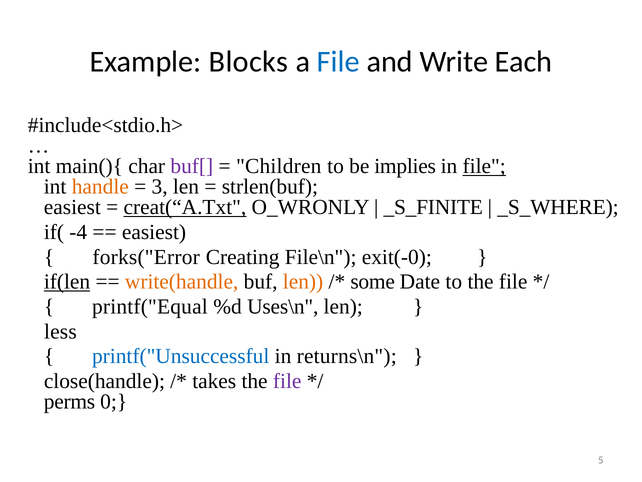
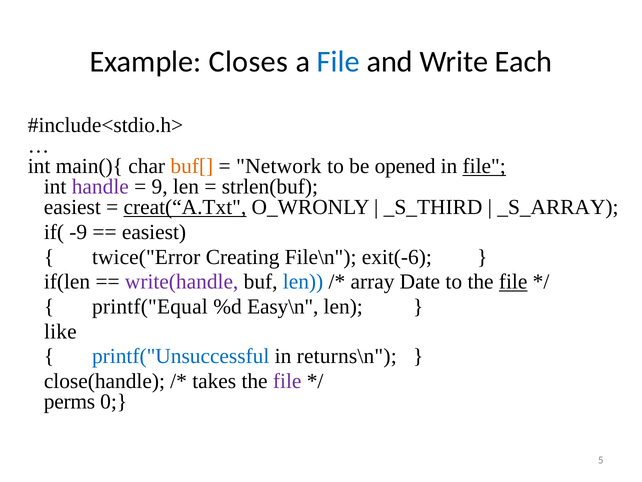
Blocks: Blocks -> Closes
buf[ colour: purple -> orange
Children: Children -> Network
implies: implies -> opened
handle colour: orange -> purple
3: 3 -> 9
_S_FINITE: _S_FINITE -> _S_THIRD
_S_WHERE: _S_WHERE -> _S_ARRAY
-4: -4 -> -9
forks("Error: forks("Error -> twice("Error
exit(-0: exit(-0 -> exit(-6
if(len underline: present -> none
write(handle colour: orange -> purple
len at (303, 282) colour: orange -> blue
some: some -> array
file at (513, 282) underline: none -> present
Uses\n: Uses\n -> Easy\n
less: less -> like
